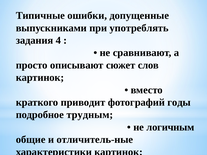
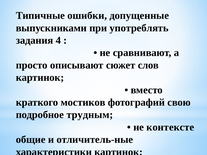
приводит: приводит -> мостиков
годы: годы -> свою
логичным: логичным -> контексте
